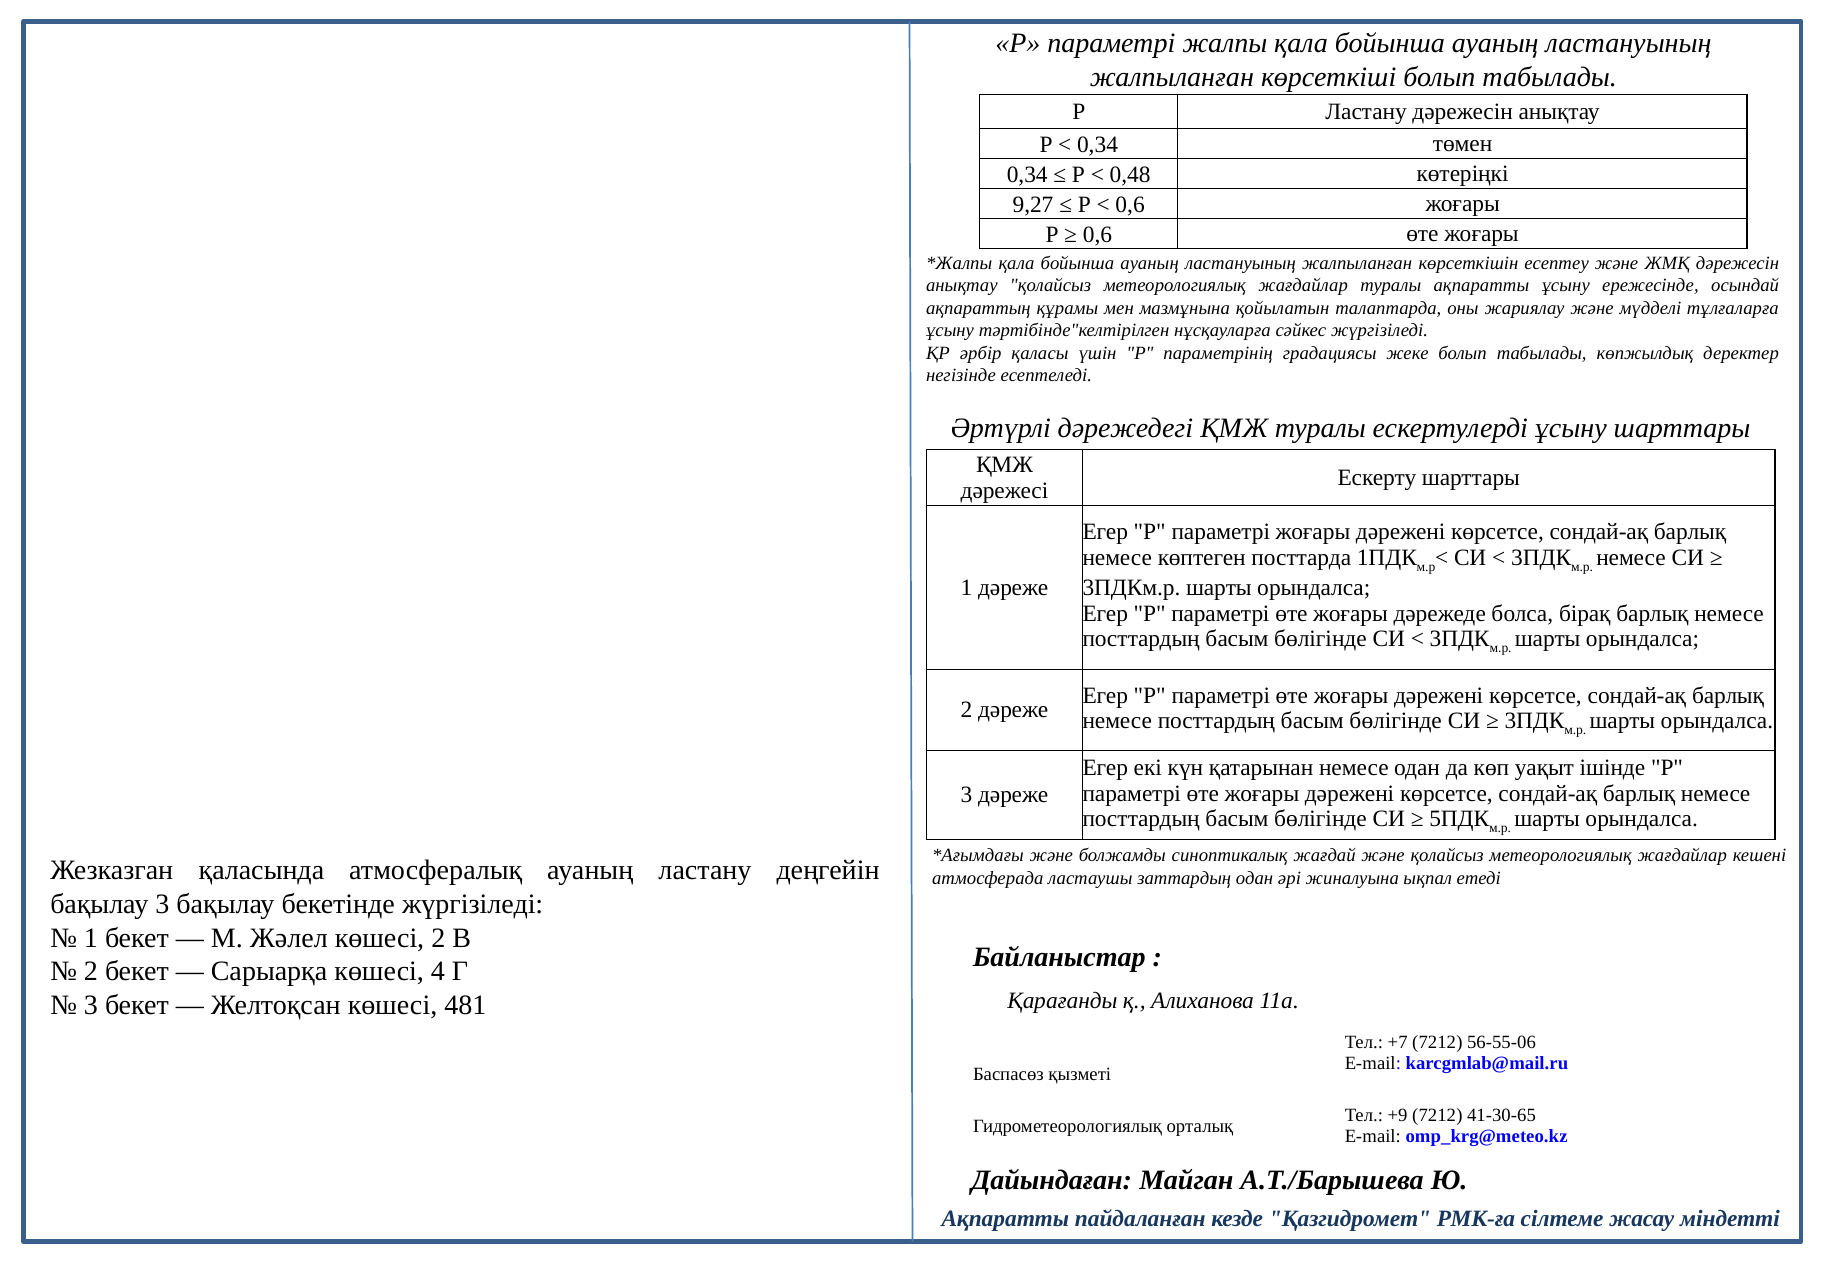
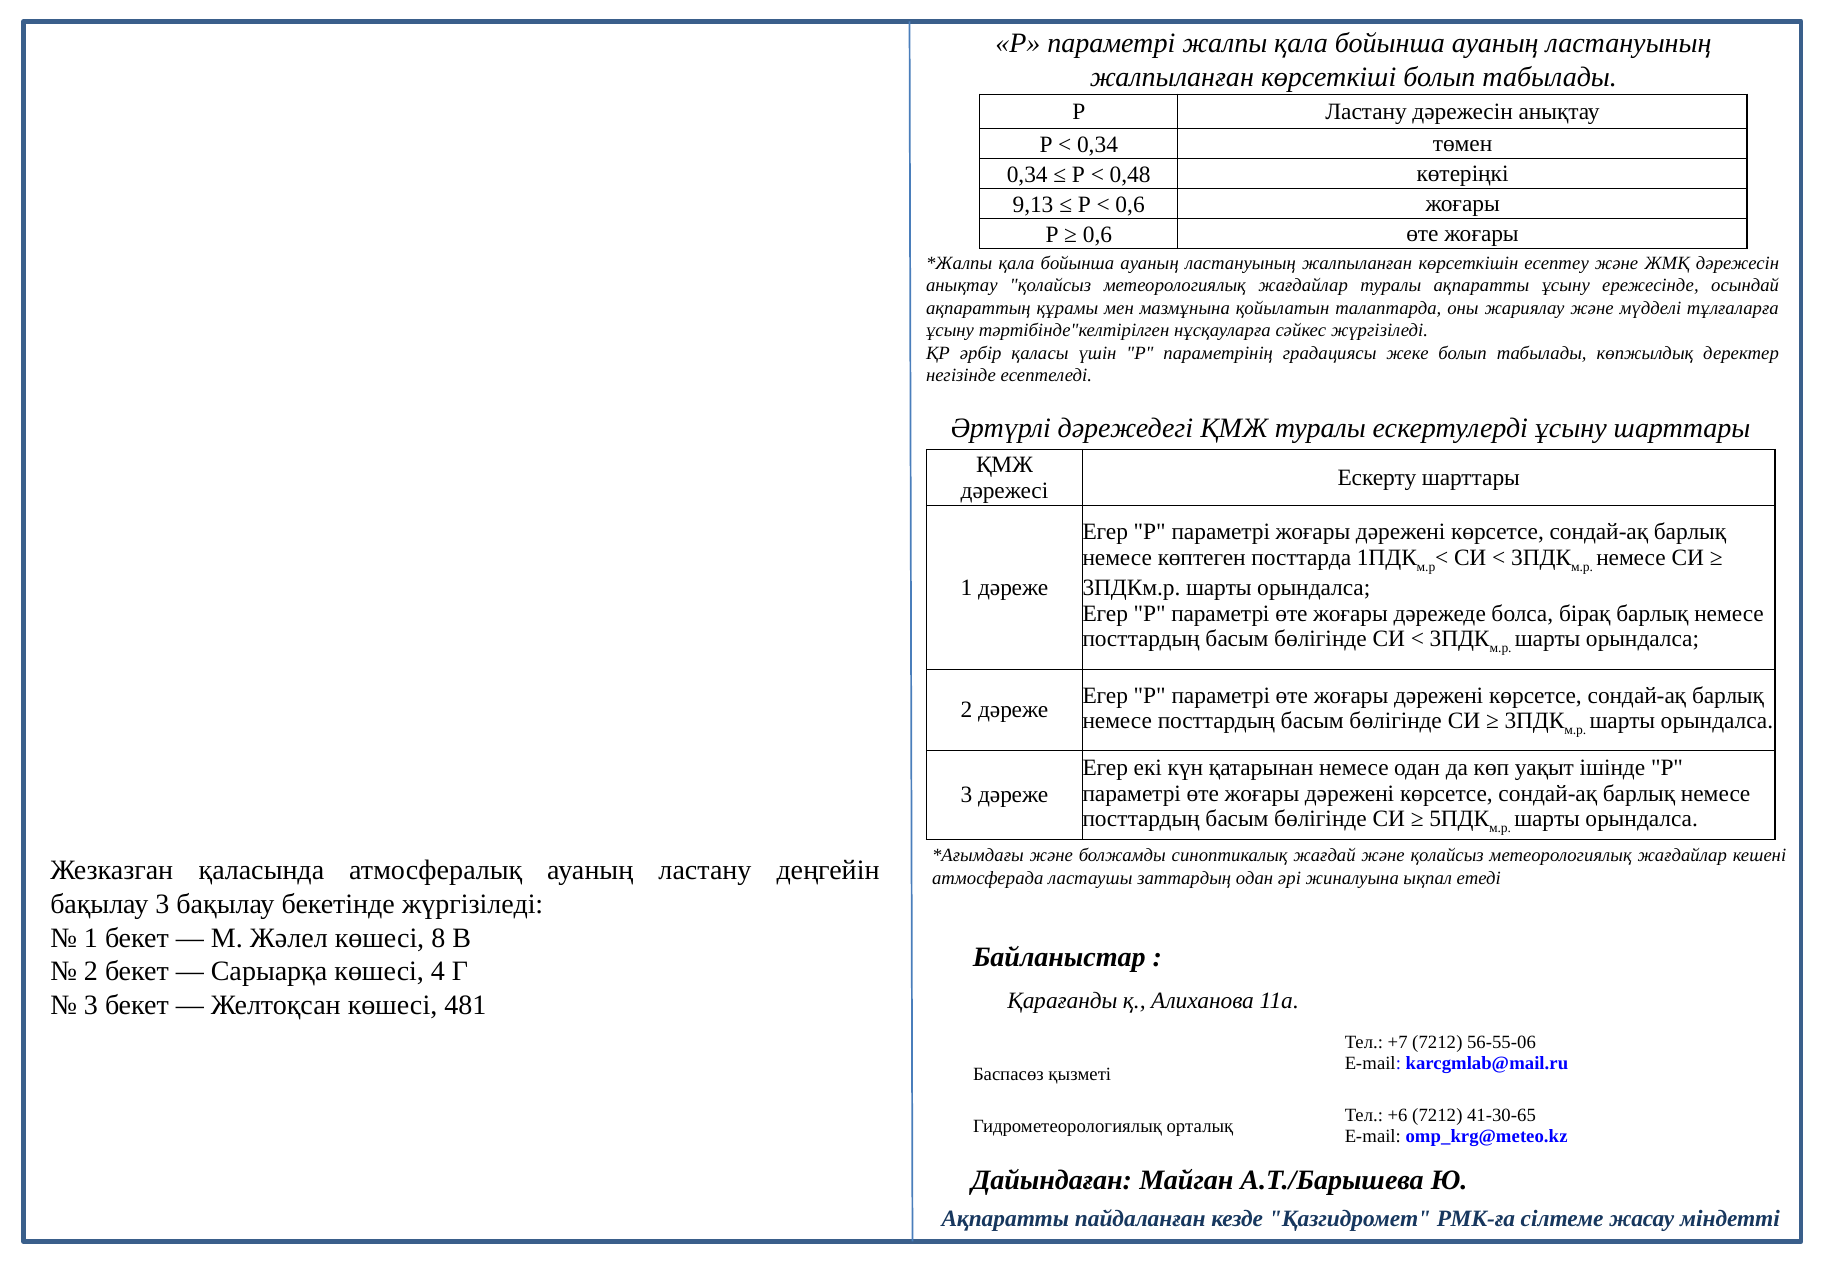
9,27: 9,27 -> 9,13
көшесі 2: 2 -> 8
+9: +9 -> +6
